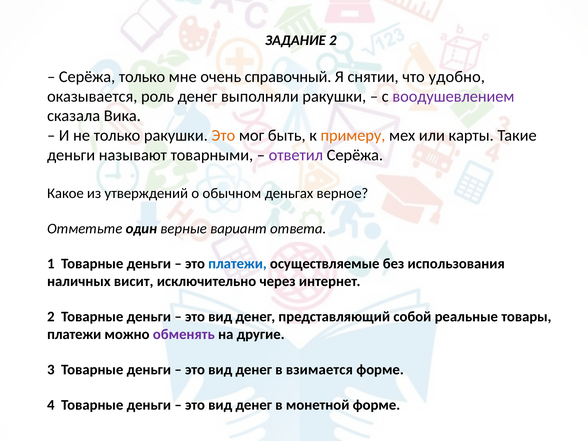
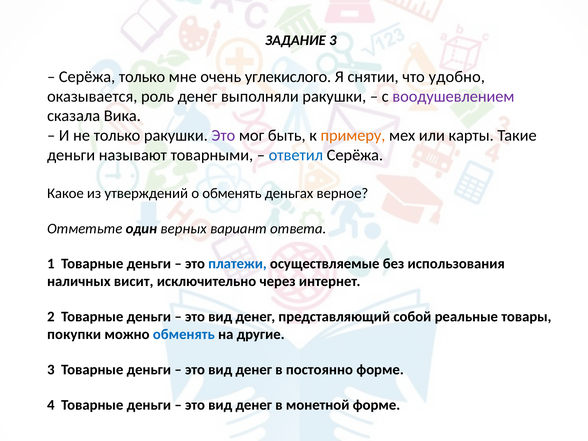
ЗАДАНИЕ 2: 2 -> 3
справочный: справочный -> углекислого
Это at (223, 135) colour: orange -> purple
ответил colour: purple -> blue
о обычном: обычном -> обменять
верные: верные -> верных
платежи at (74, 334): платежи -> покупки
обменять at (184, 334) colour: purple -> blue
взимается: взимается -> постоянно
